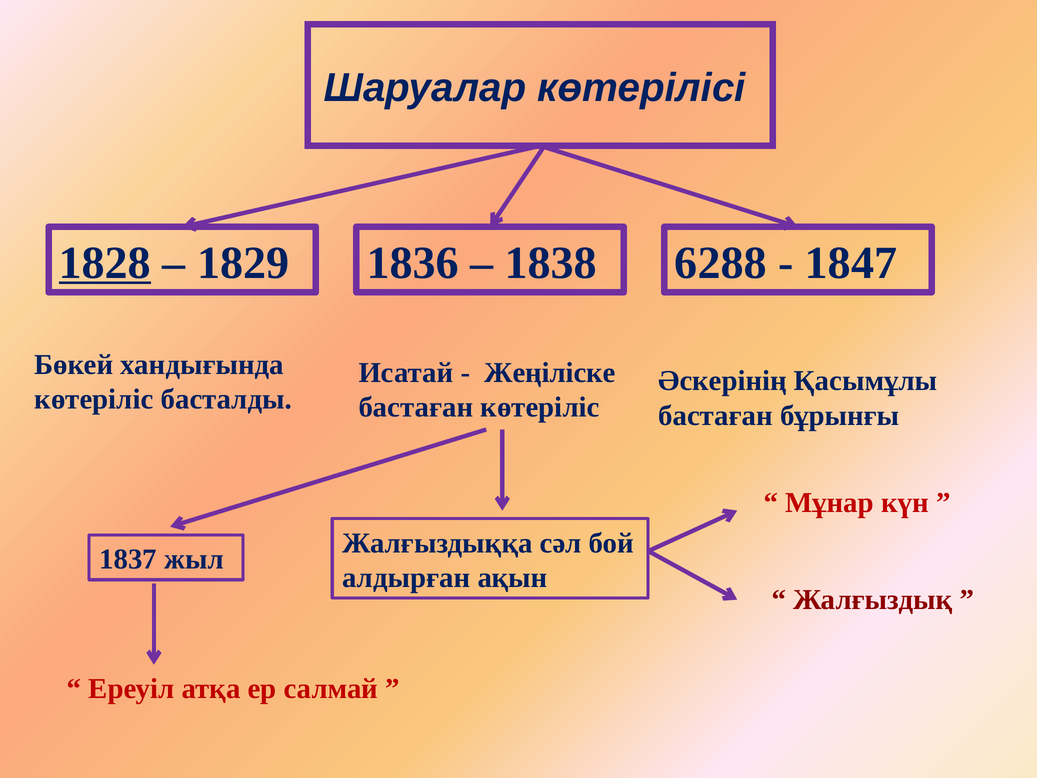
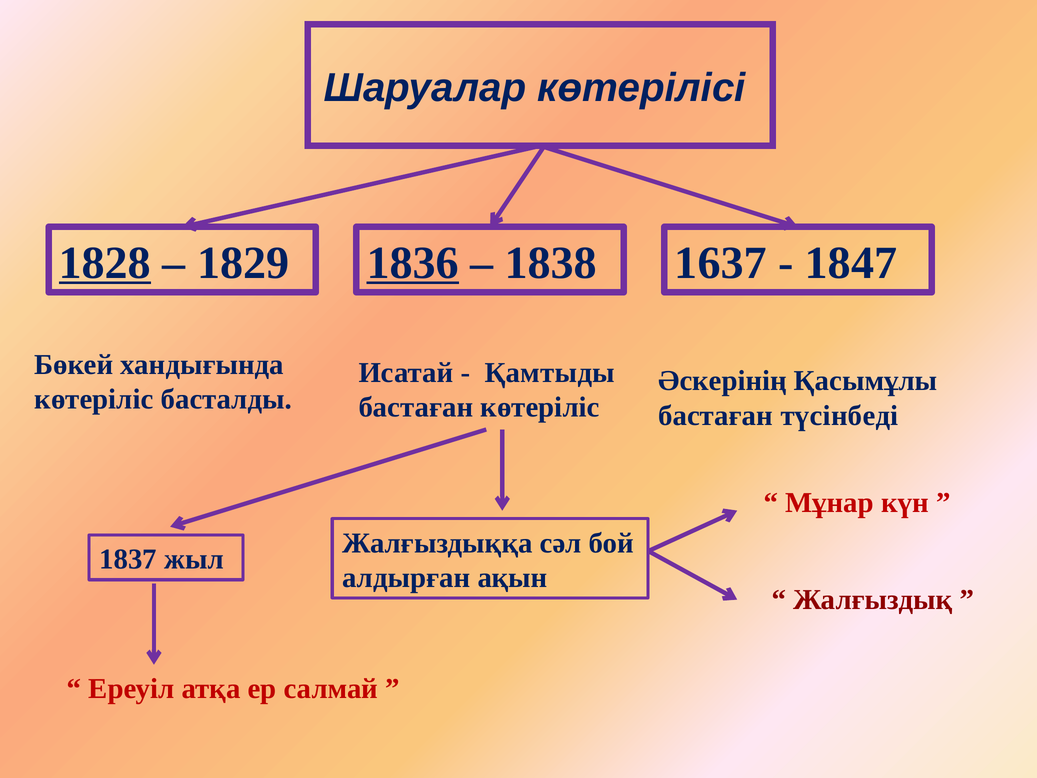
1836 underline: none -> present
6288: 6288 -> 1637
Жеңіліске: Жеңіліске -> Қамтыды
бұрынғы: бұрынғы -> түсінбеді
